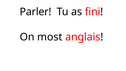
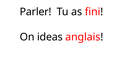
most: most -> ideas
